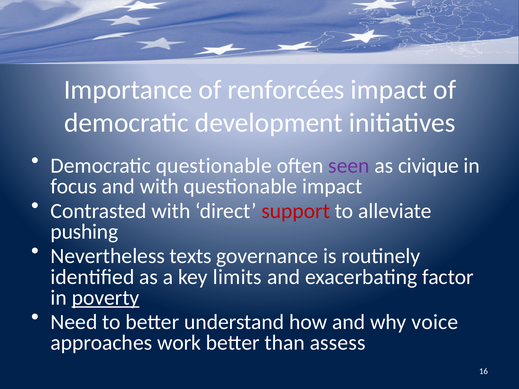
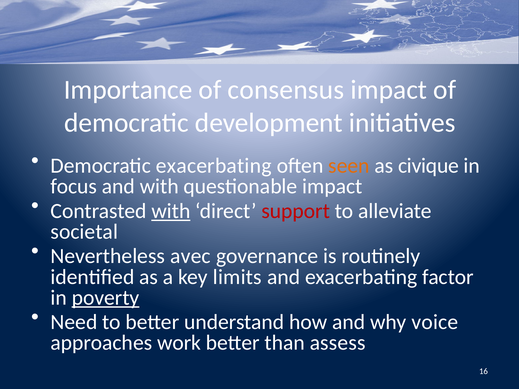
renforcées: renforcées -> consensus
Democratic questionable: questionable -> exacerbating
seen colour: purple -> orange
with at (171, 211) underline: none -> present
pushing: pushing -> societal
texts: texts -> avec
